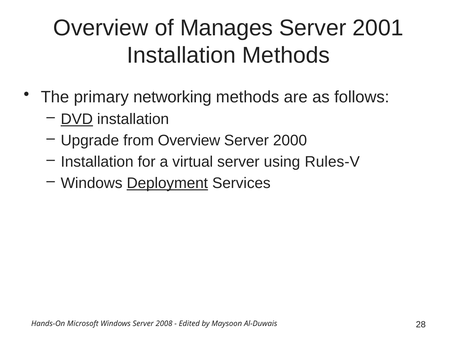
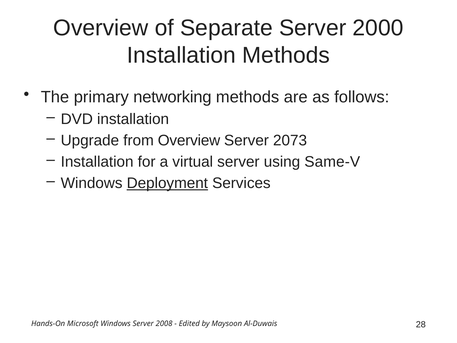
Manages: Manages -> Separate
2001: 2001 -> 2000
DVD underline: present -> none
2000: 2000 -> 2073
Rules-V: Rules-V -> Same-V
